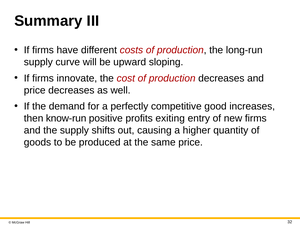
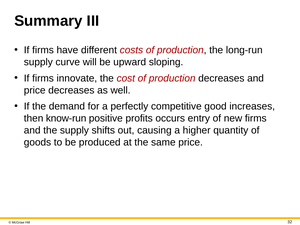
exiting: exiting -> occurs
